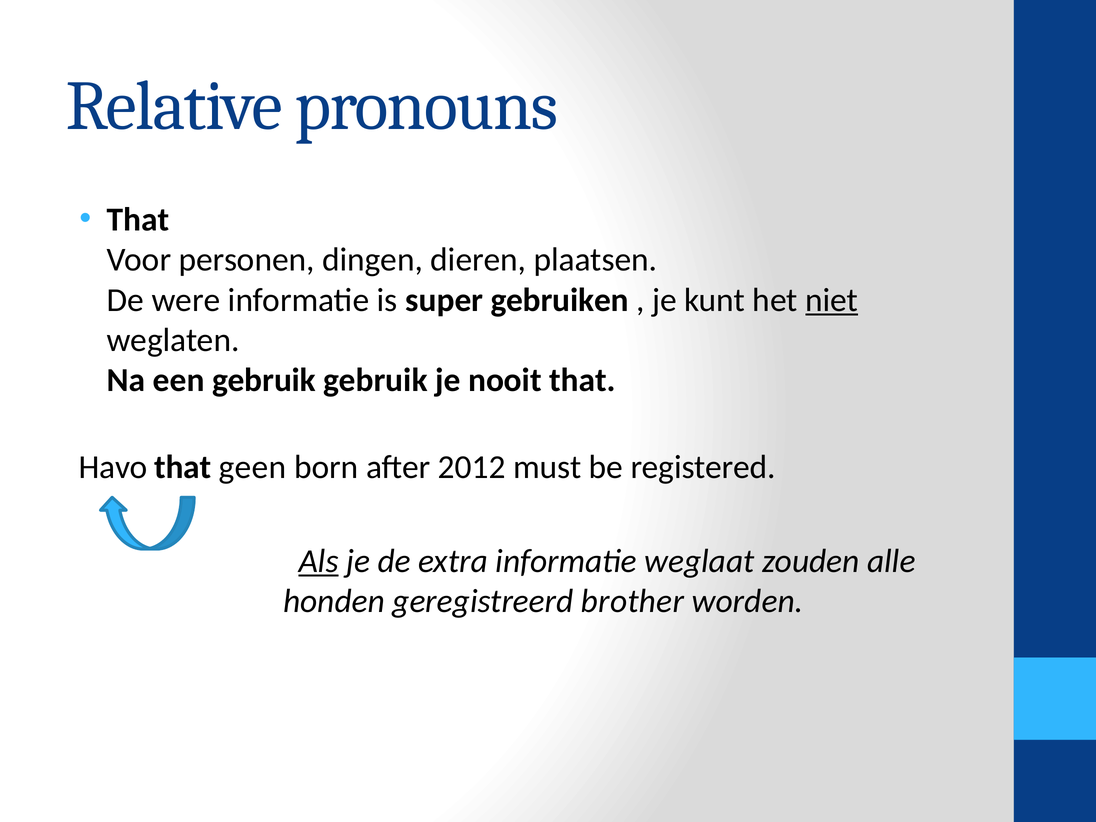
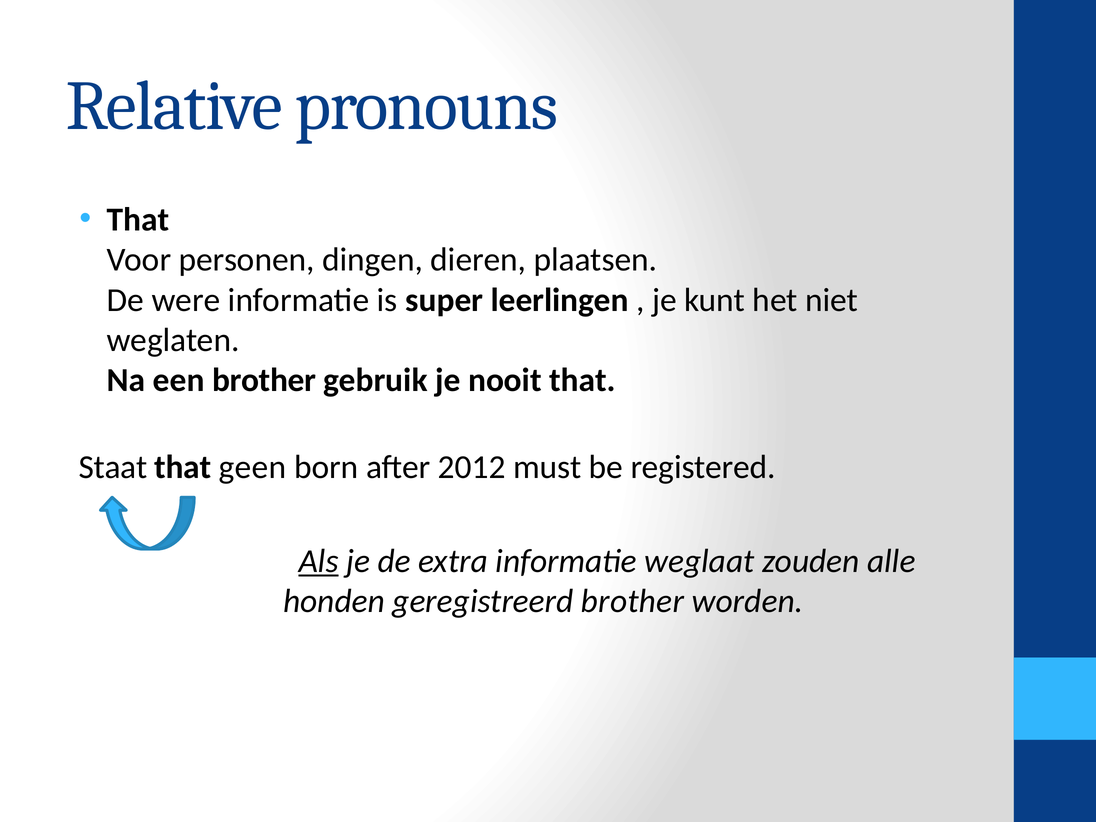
gebruiken: gebruiken -> leerlingen
niet underline: present -> none
een gebruik: gebruik -> brother
Havo: Havo -> Staat
